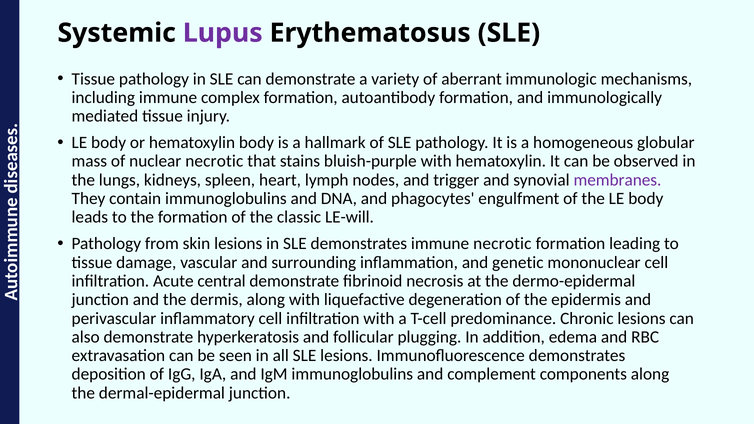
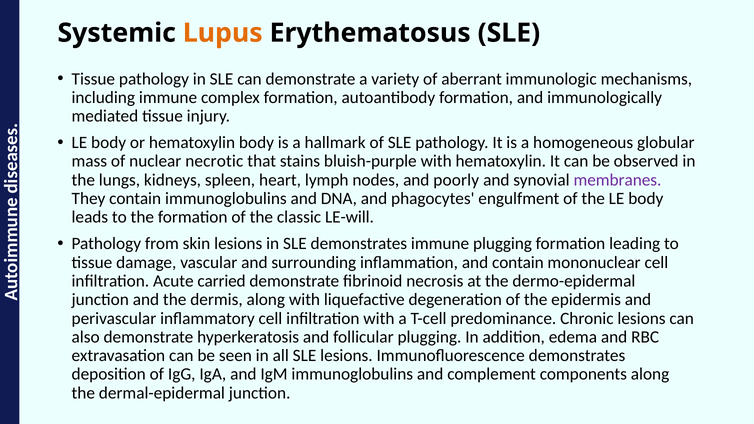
Lupus colour: purple -> orange
trigger: trigger -> poorly
immune necrotic: necrotic -> plugging
and genetic: genetic -> contain
central: central -> carried
